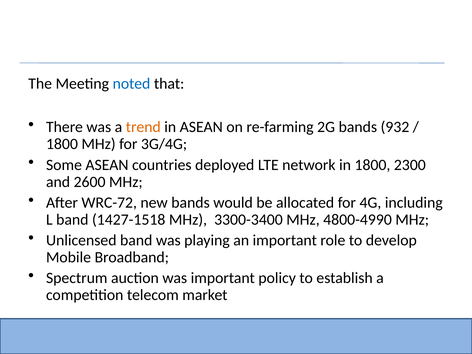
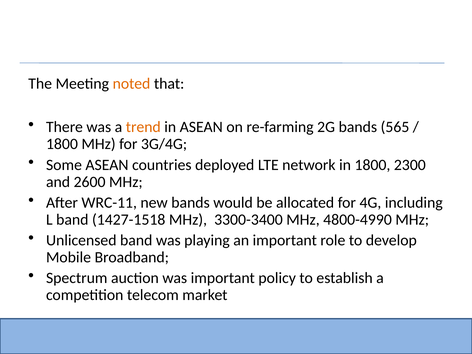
noted colour: blue -> orange
932: 932 -> 565
WRC-72: WRC-72 -> WRC-11
